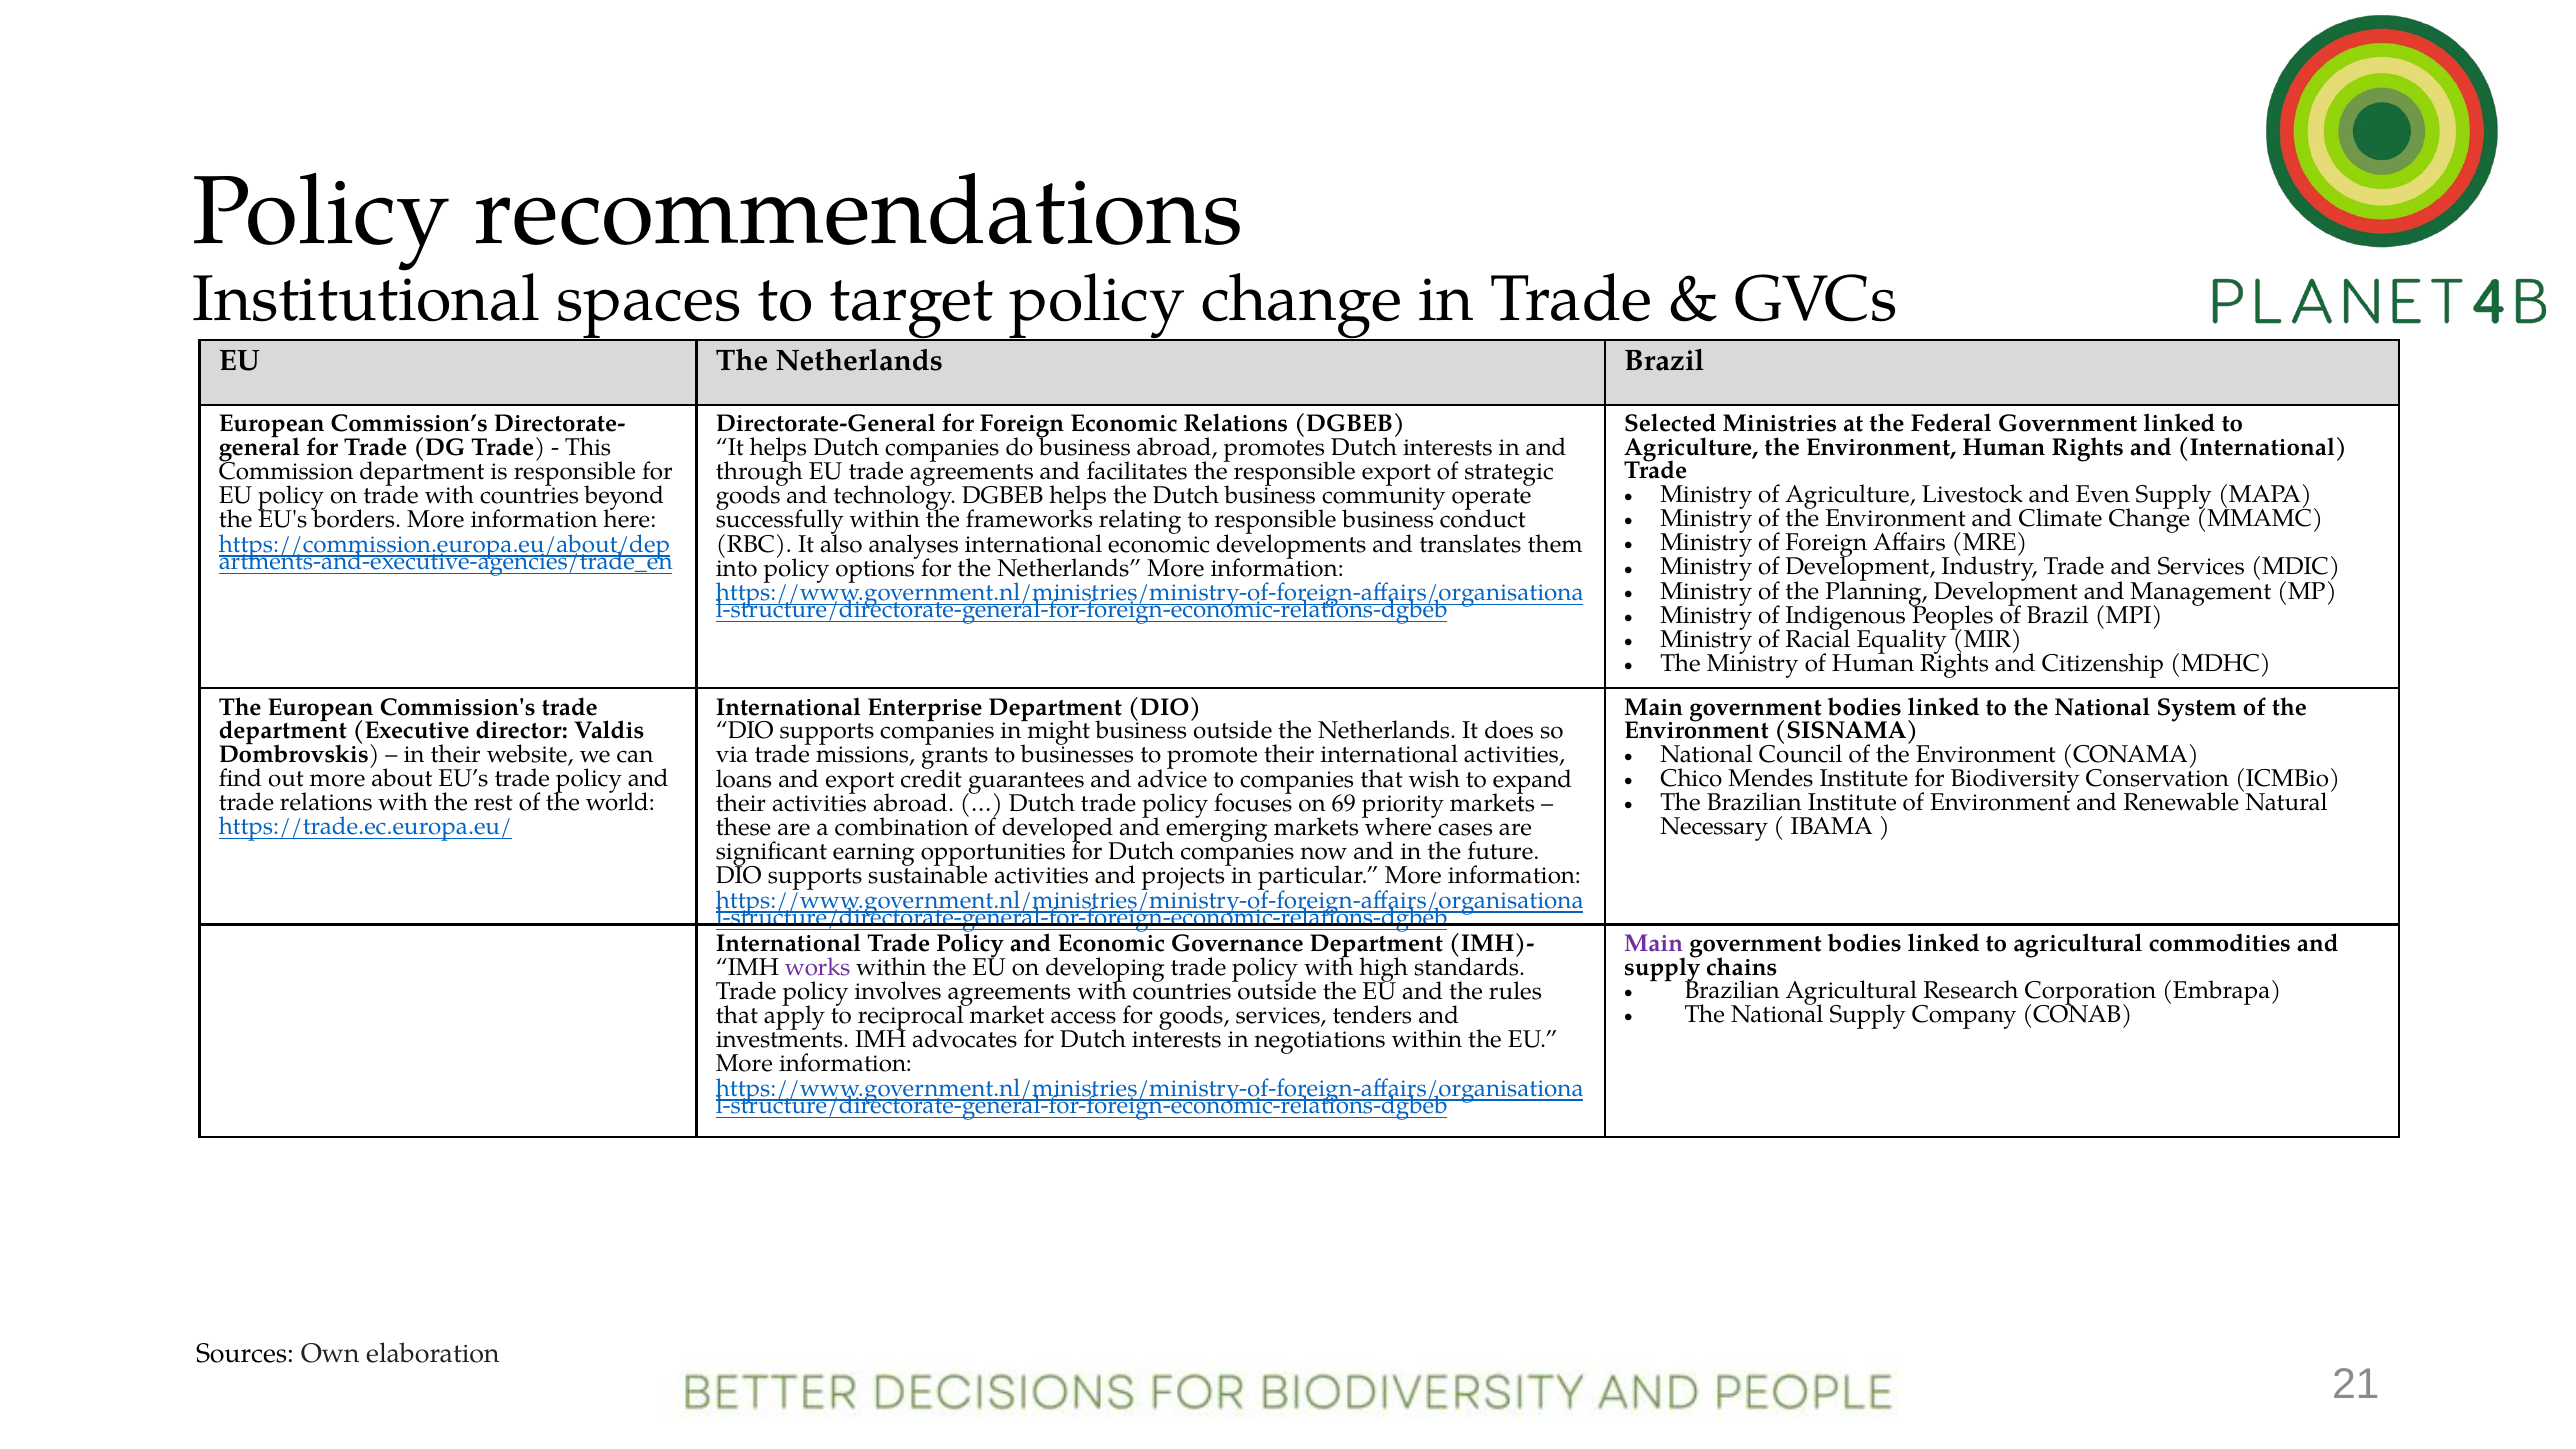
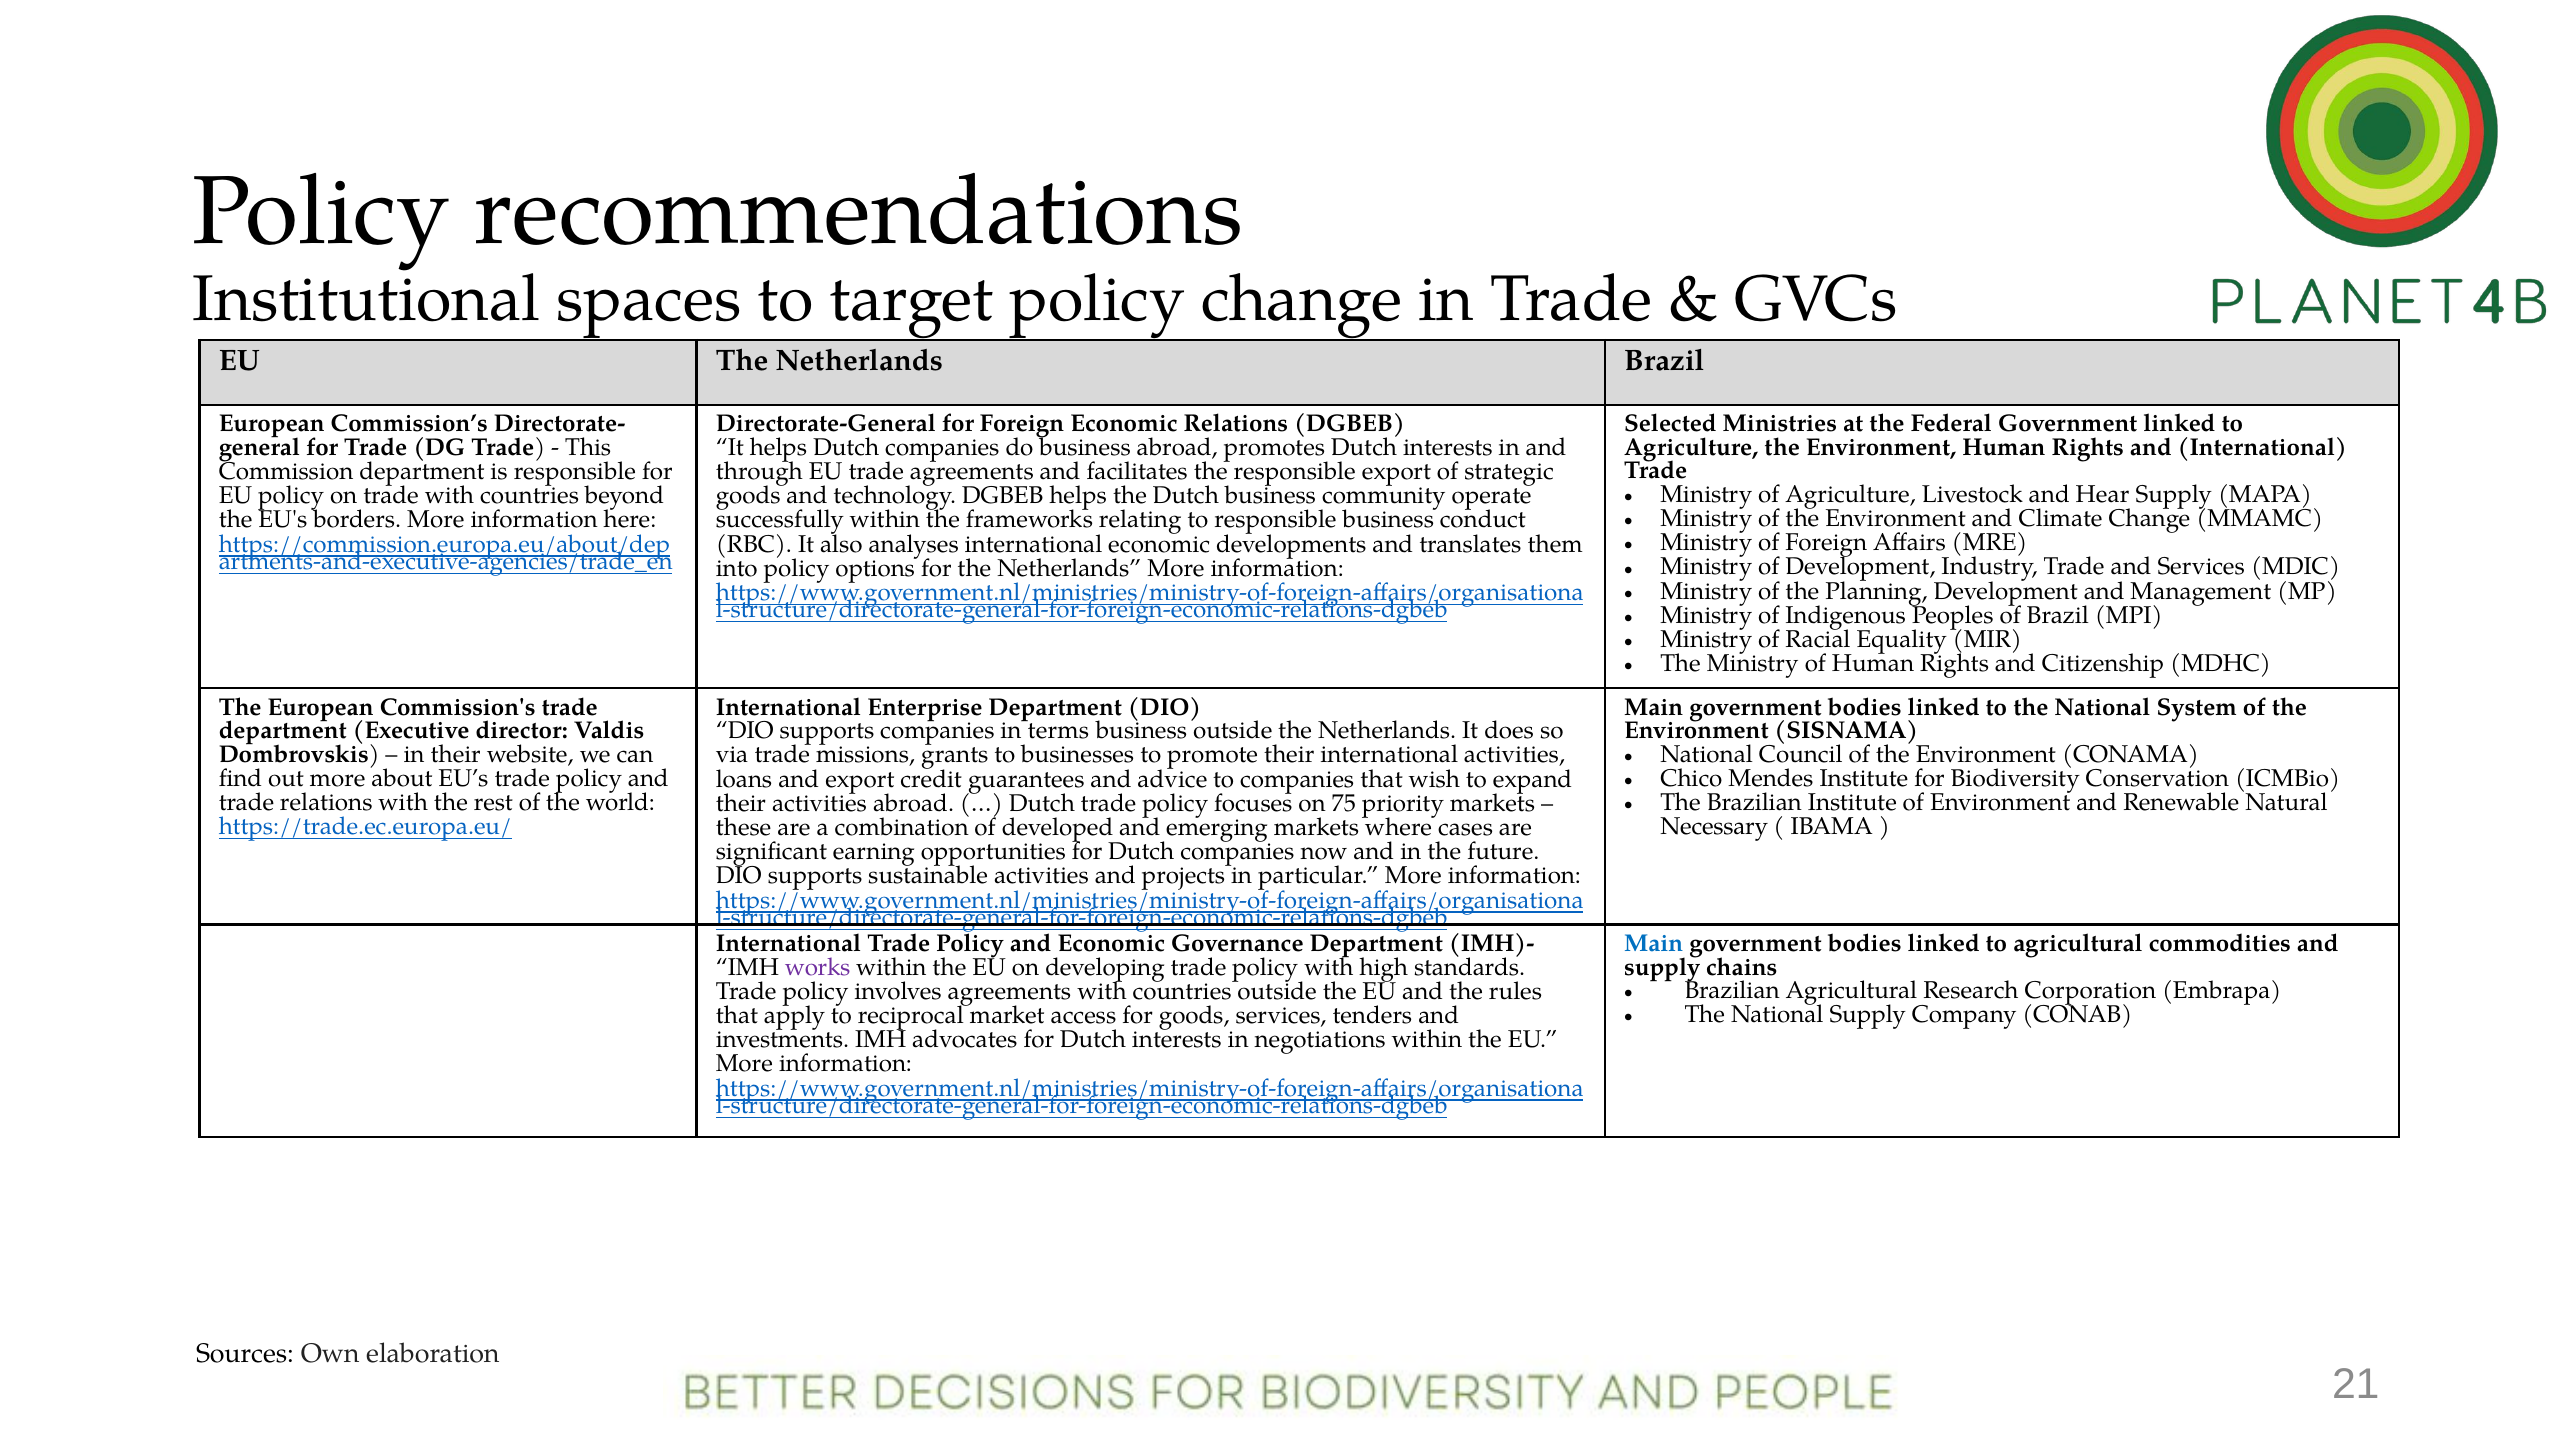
Even: Even -> Hear
might: might -> terms
69: 69 -> 75
Main at (1654, 944) colour: purple -> blue
